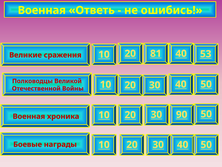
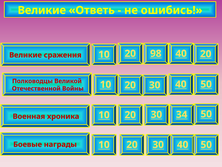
Военная at (42, 10): Военная -> Великие
81: 81 -> 98
53 at (206, 54): 53 -> 20
90: 90 -> 34
